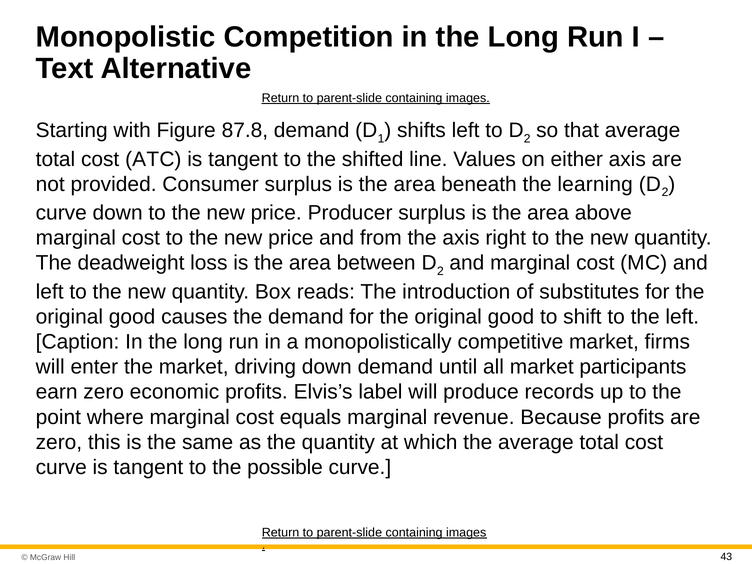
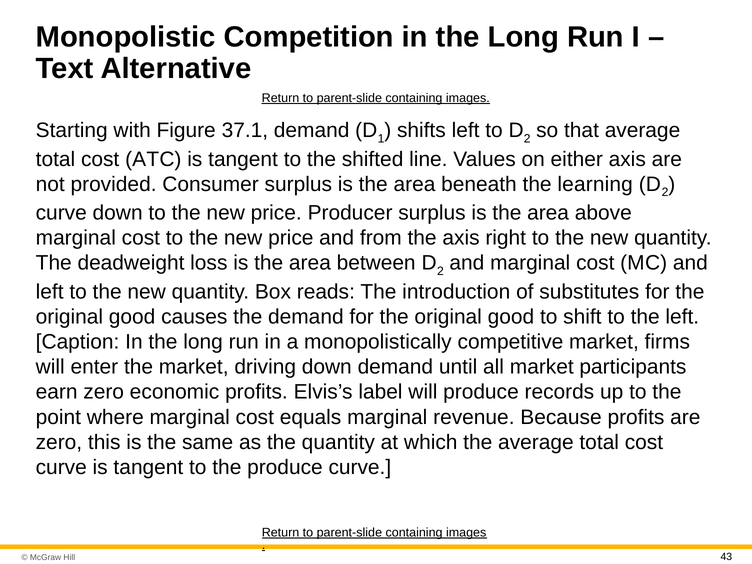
87.8: 87.8 -> 37.1
the possible: possible -> produce
